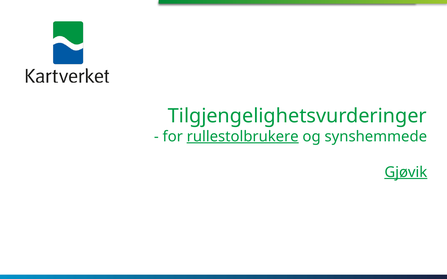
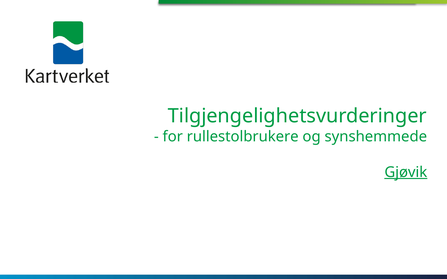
rullestolbrukere underline: present -> none
